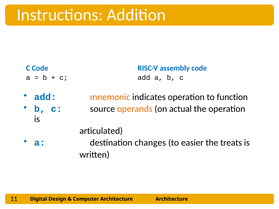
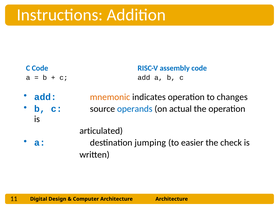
function: function -> changes
operands colour: orange -> blue
changes: changes -> jumping
treats: treats -> check
